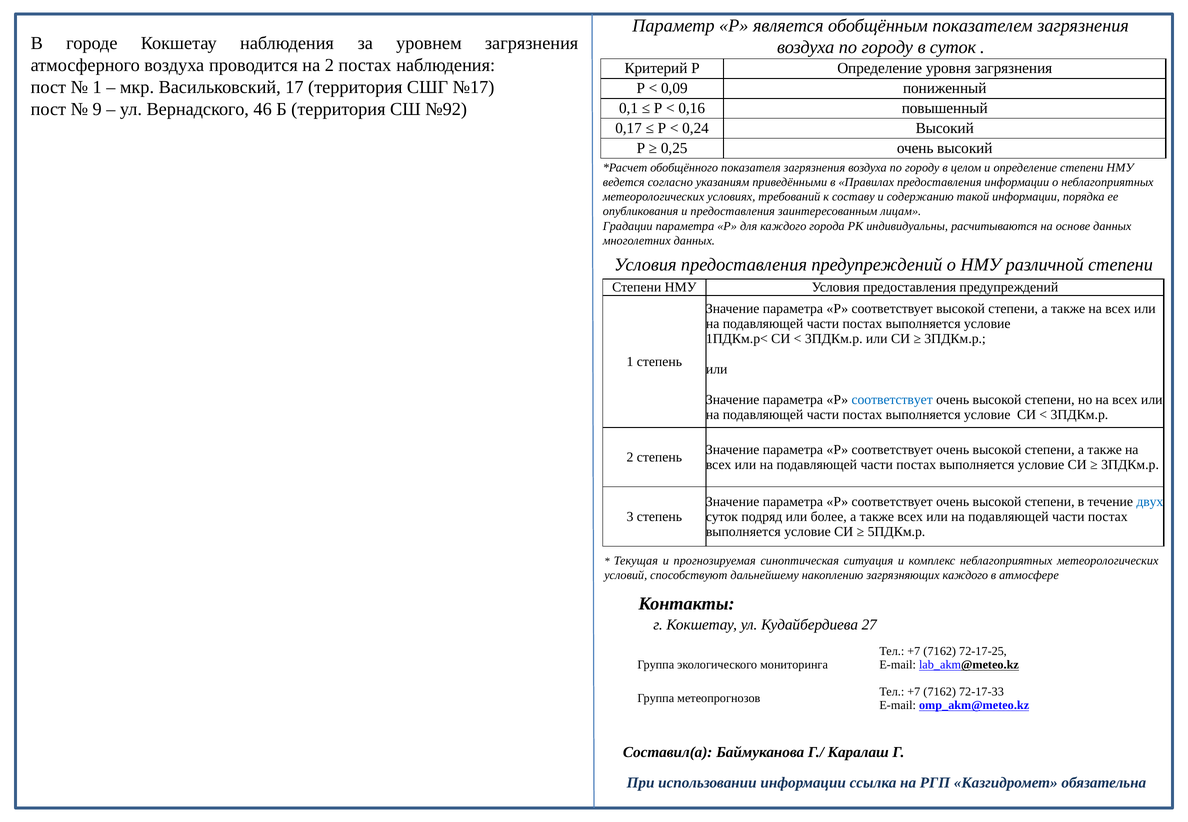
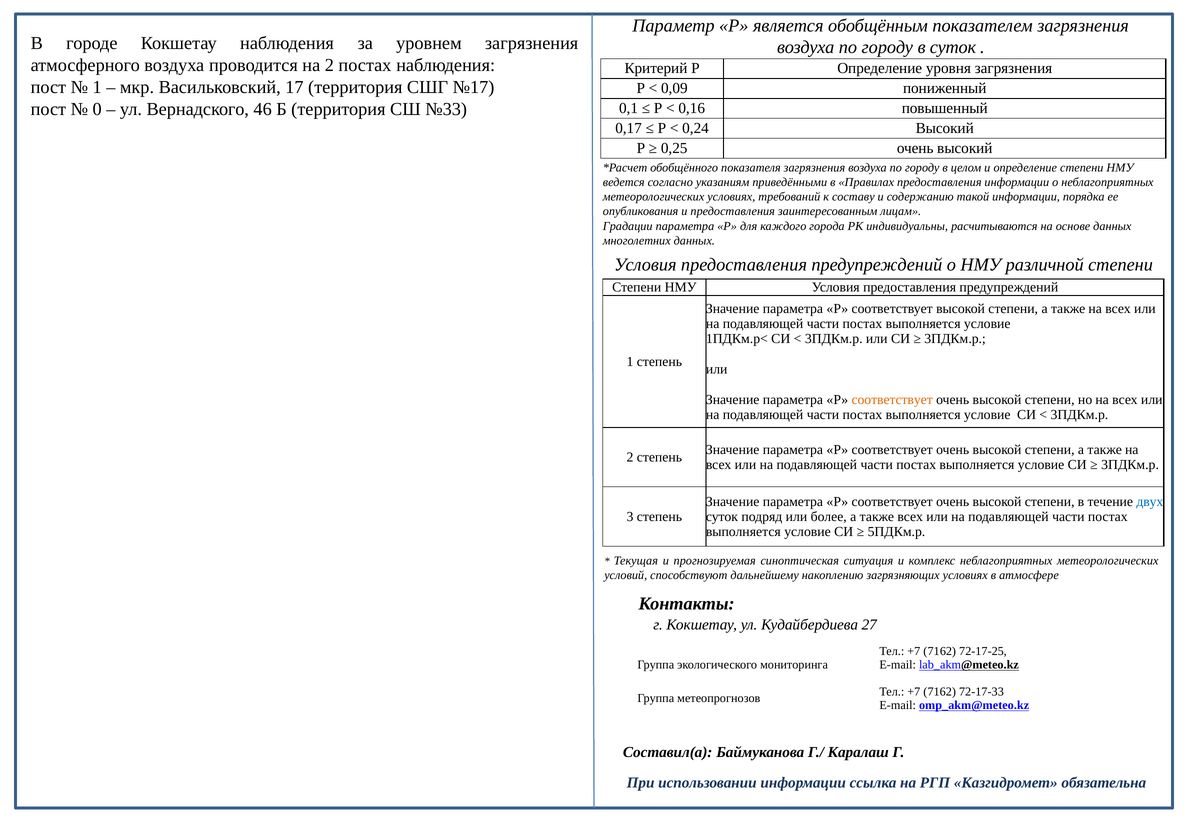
9: 9 -> 0
№92: №92 -> №33
соответствует at (892, 400) colour: blue -> orange
загрязняющих каждого: каждого -> условиях
